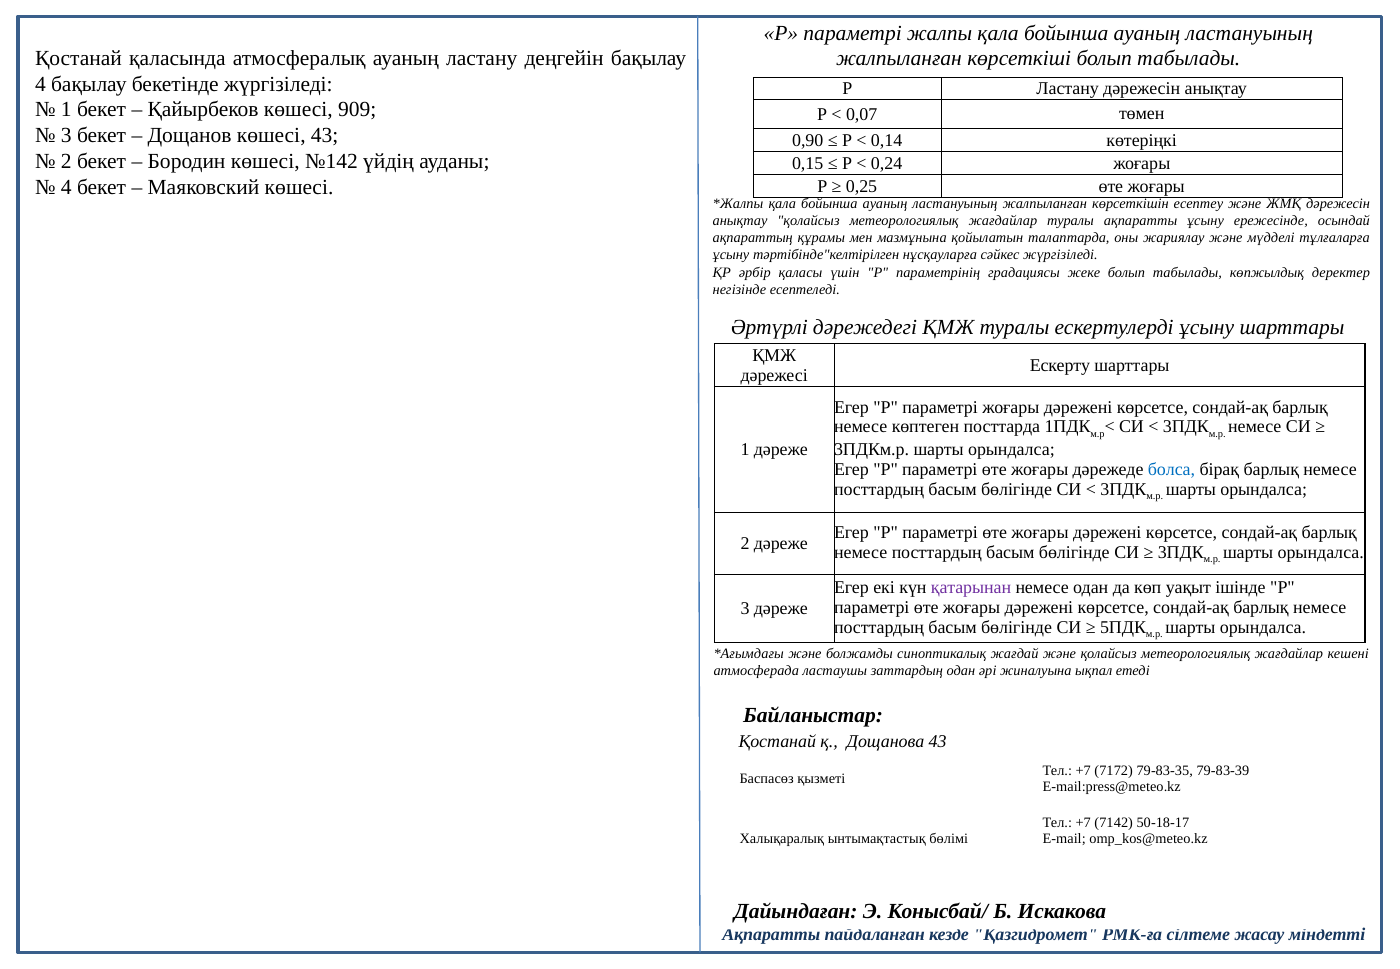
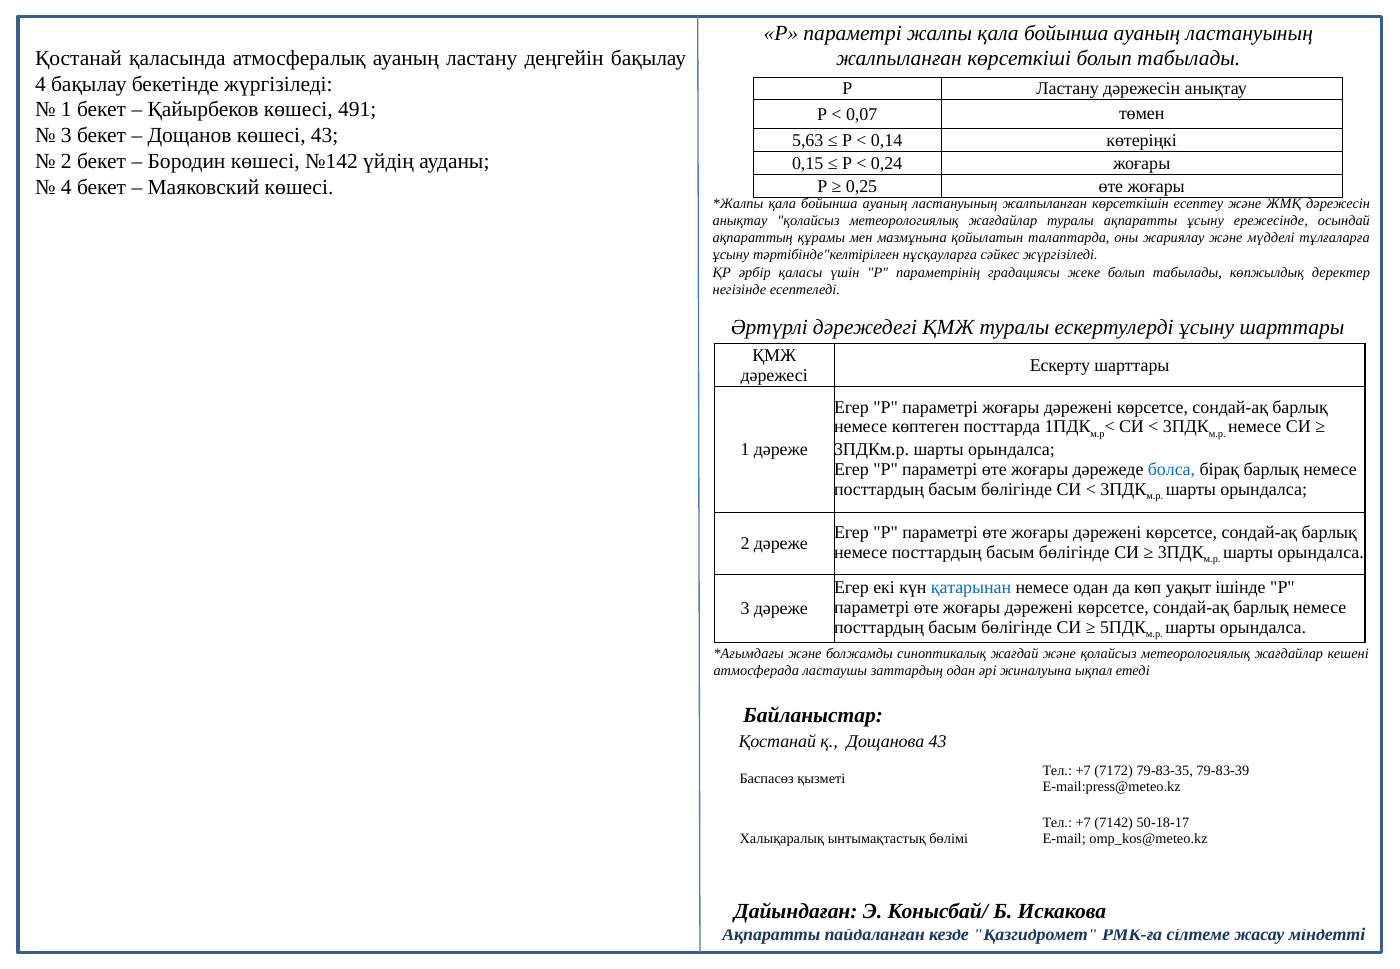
909: 909 -> 491
0,90: 0,90 -> 5,63
қатарынан colour: purple -> blue
